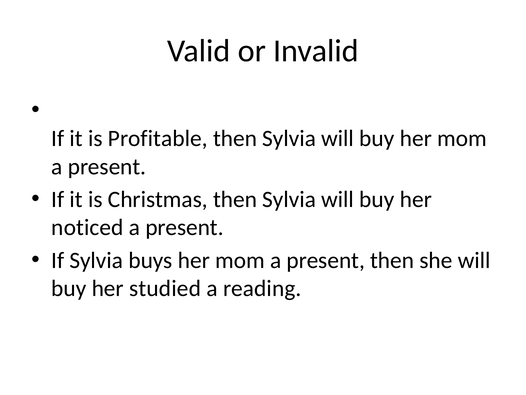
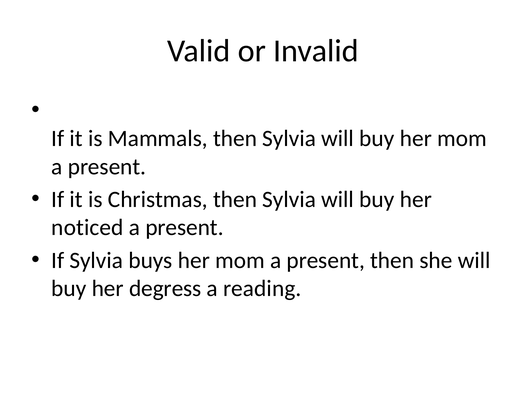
Profitable: Profitable -> Mammals
studied: studied -> degress
